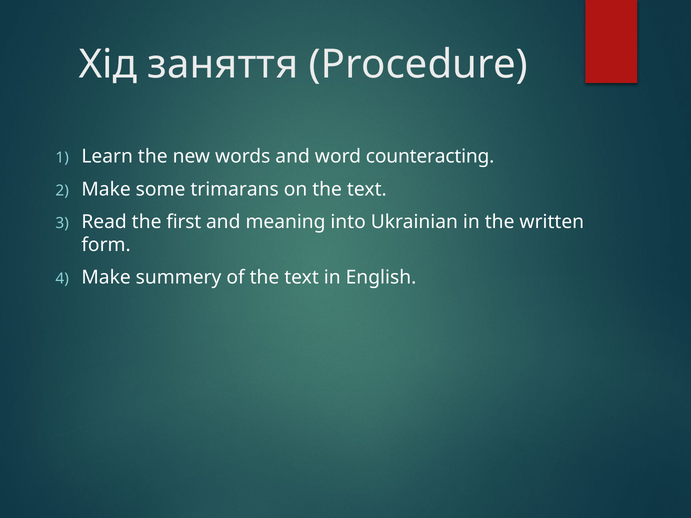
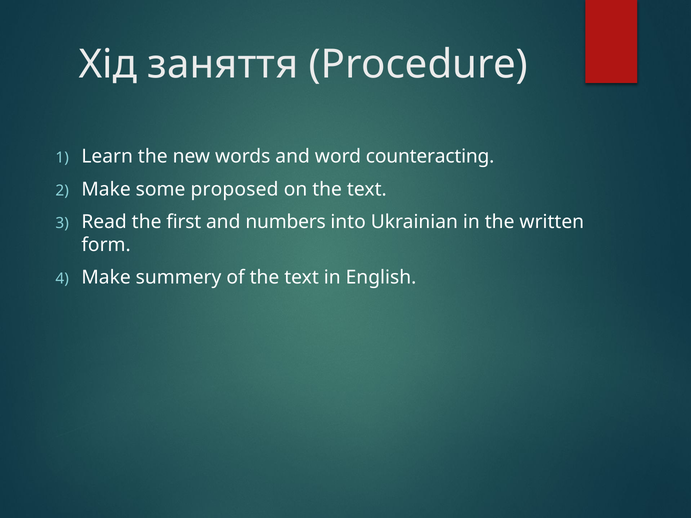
trimarans: trimarans -> proposed
meaning: meaning -> numbers
